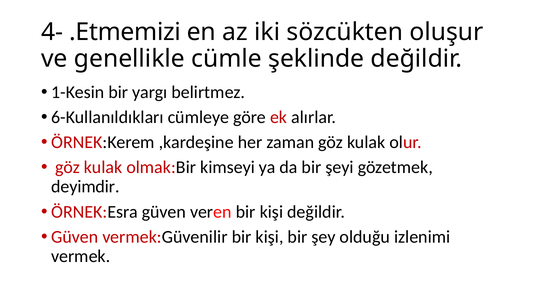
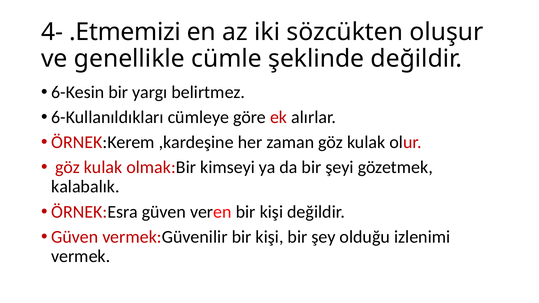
1-Kesin: 1-Kesin -> 6-Kesin
deyimdir: deyimdir -> kalabalık
